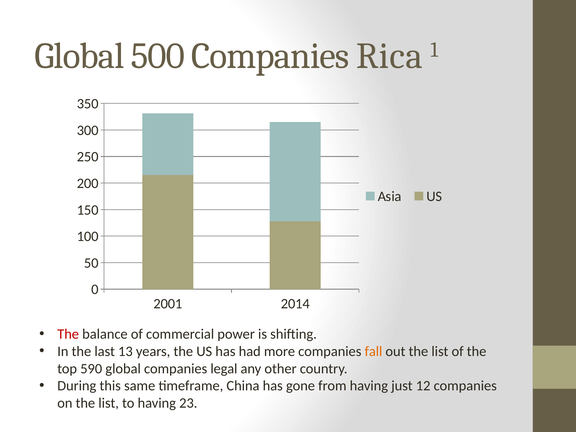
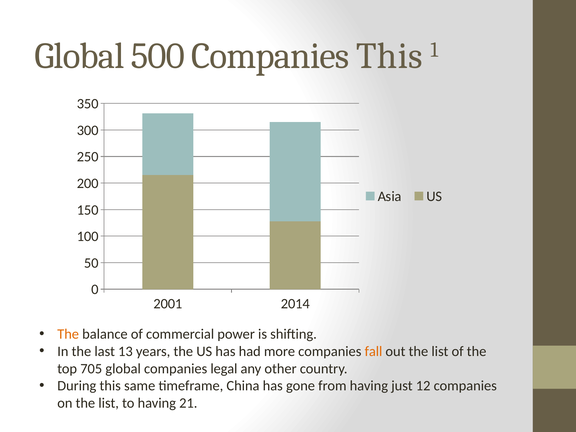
Companies Rica: Rica -> This
The at (68, 334) colour: red -> orange
590: 590 -> 705
23: 23 -> 21
